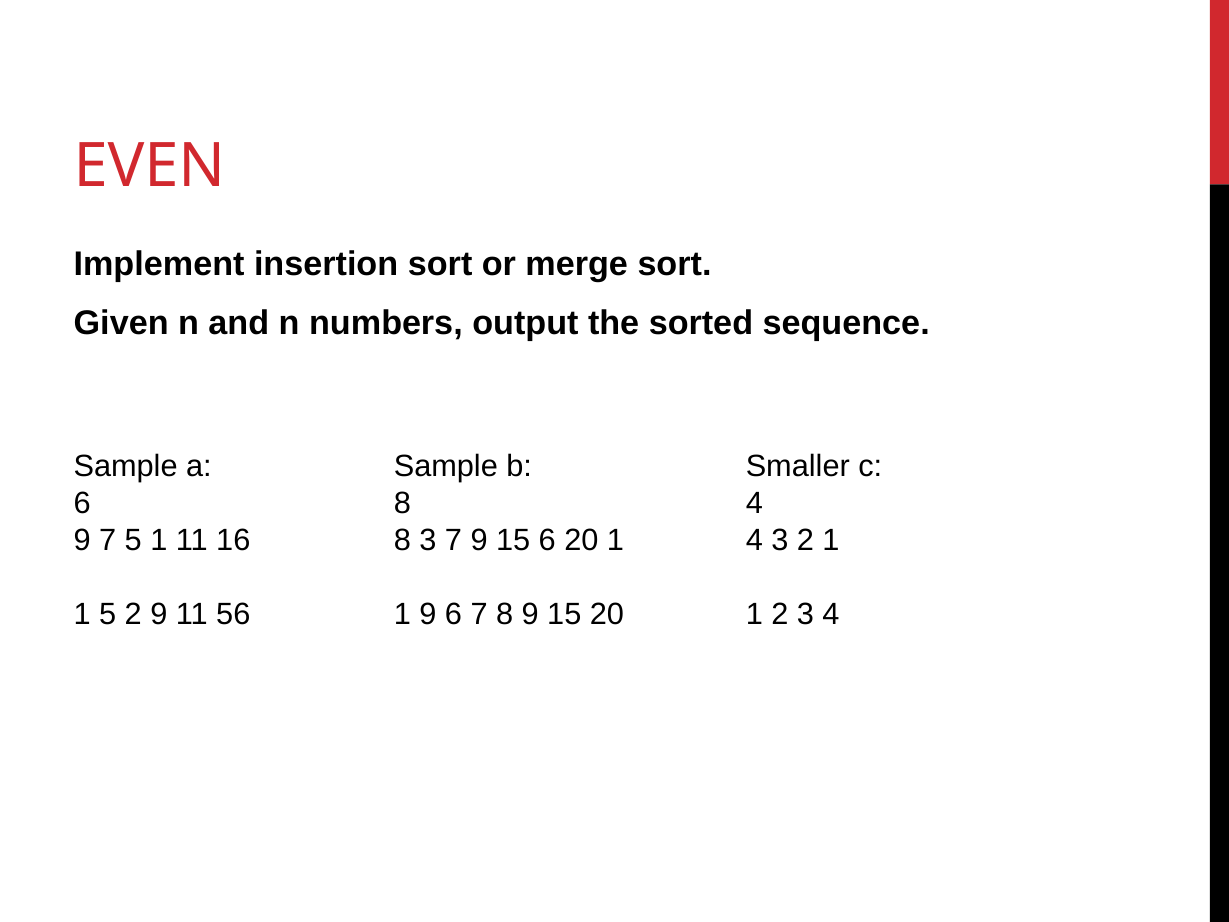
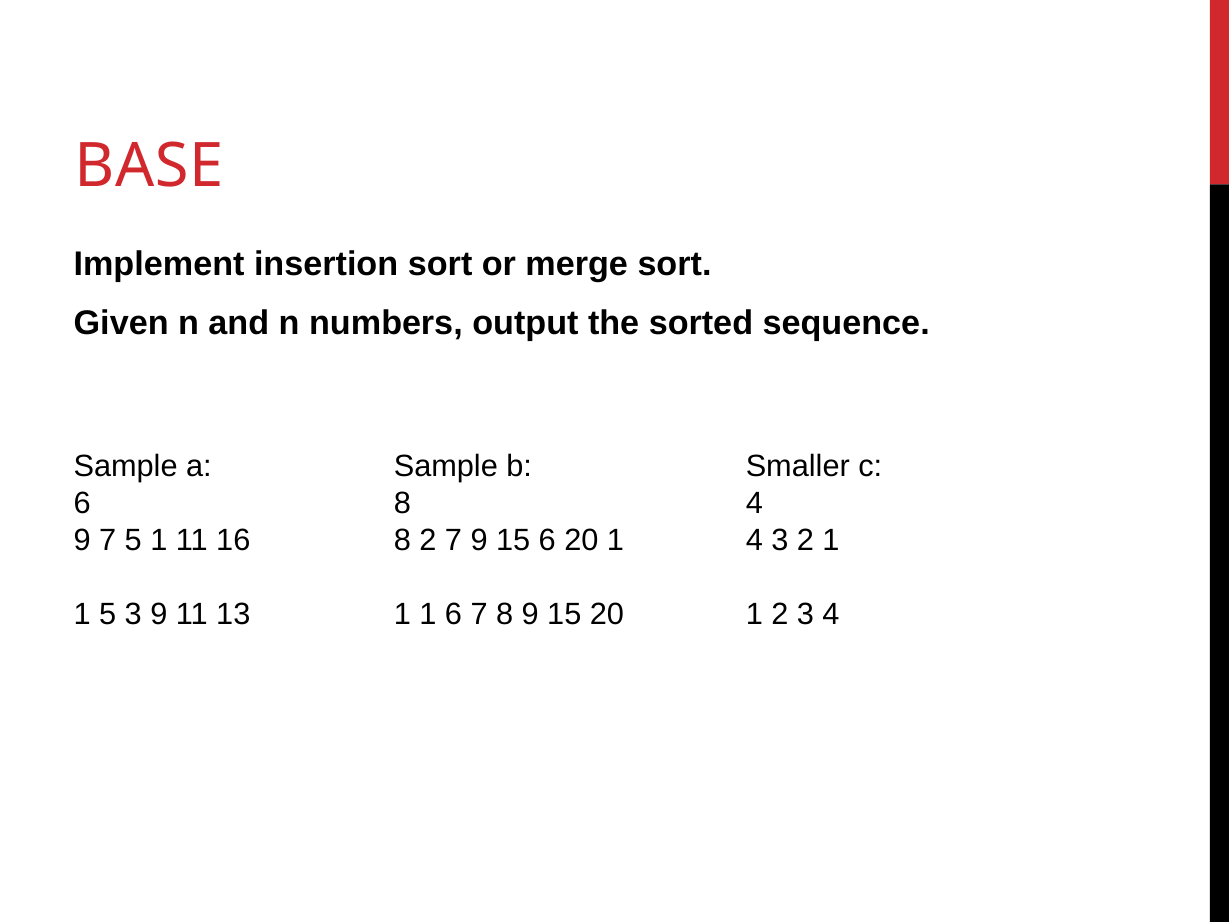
EVEN: EVEN -> BASE
8 3: 3 -> 2
5 2: 2 -> 3
56: 56 -> 13
9 at (428, 614): 9 -> 1
